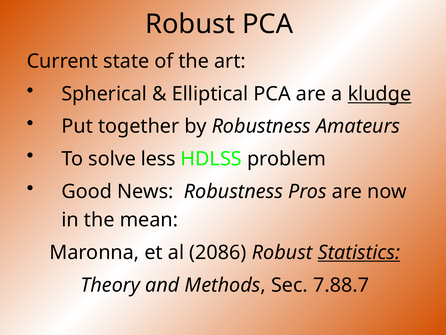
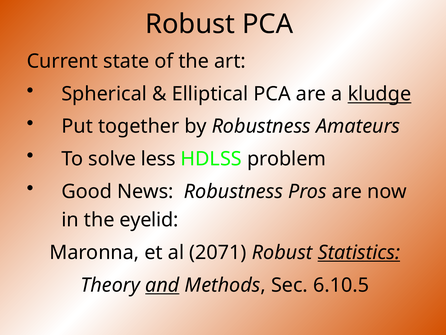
mean: mean -> eyelid
2086: 2086 -> 2071
and underline: none -> present
7.88.7: 7.88.7 -> 6.10.5
